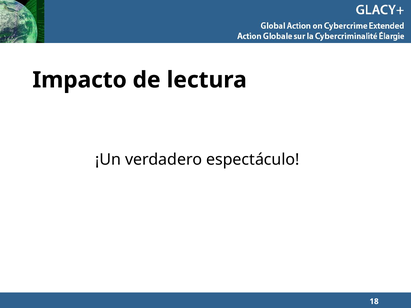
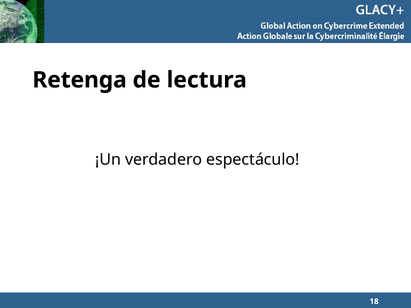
Impacto: Impacto -> Retenga
